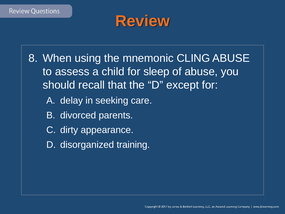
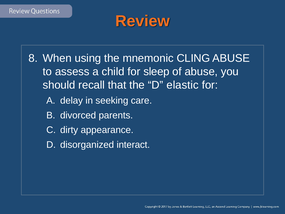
except: except -> elastic
training: training -> interact
